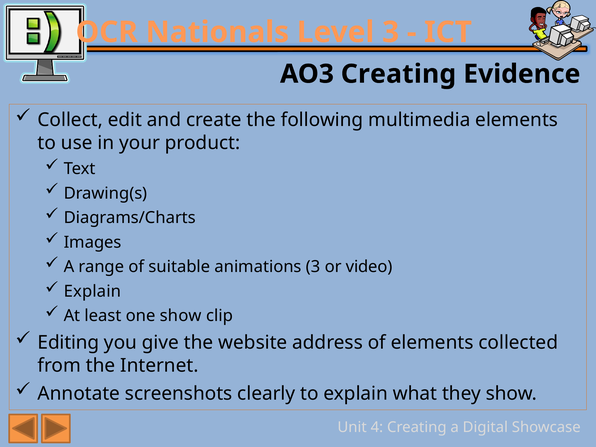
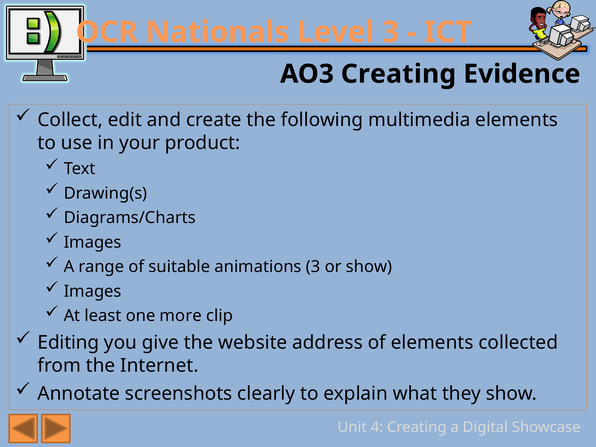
or video: video -> show
Explain at (92, 291): Explain -> Images
one show: show -> more
